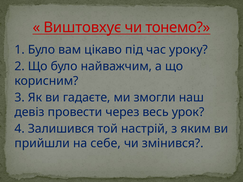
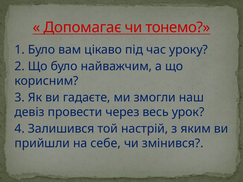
Виштовхує: Виштовхує -> Допомагає
